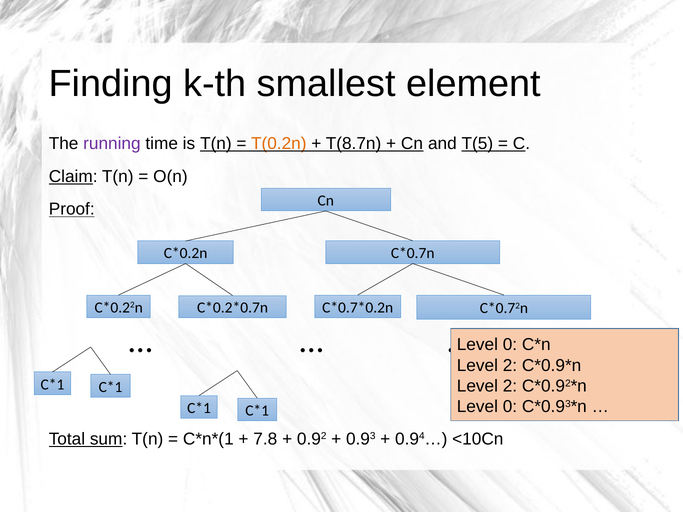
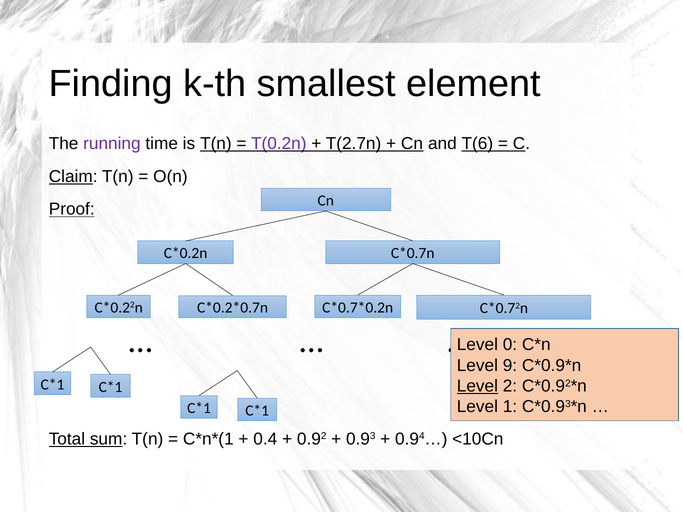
T(0.2n colour: orange -> purple
T(8.7n: T(8.7n -> T(2.7n
T(5: T(5 -> T(6
2 at (510, 366): 2 -> 9
Level at (477, 386) underline: none -> present
0 at (510, 407): 0 -> 1
7.8: 7.8 -> 0.4
